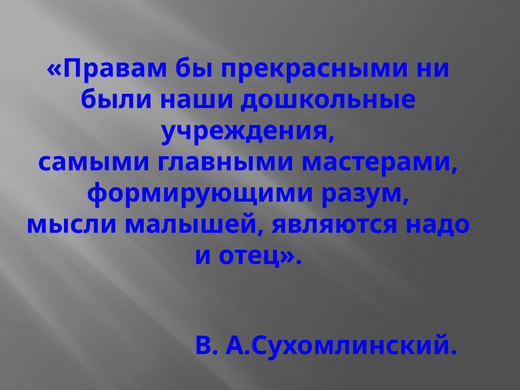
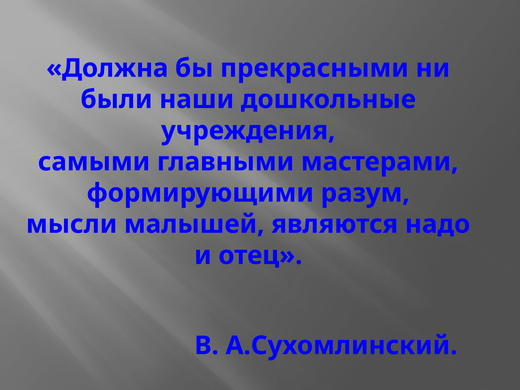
Правам: Правам -> Должна
